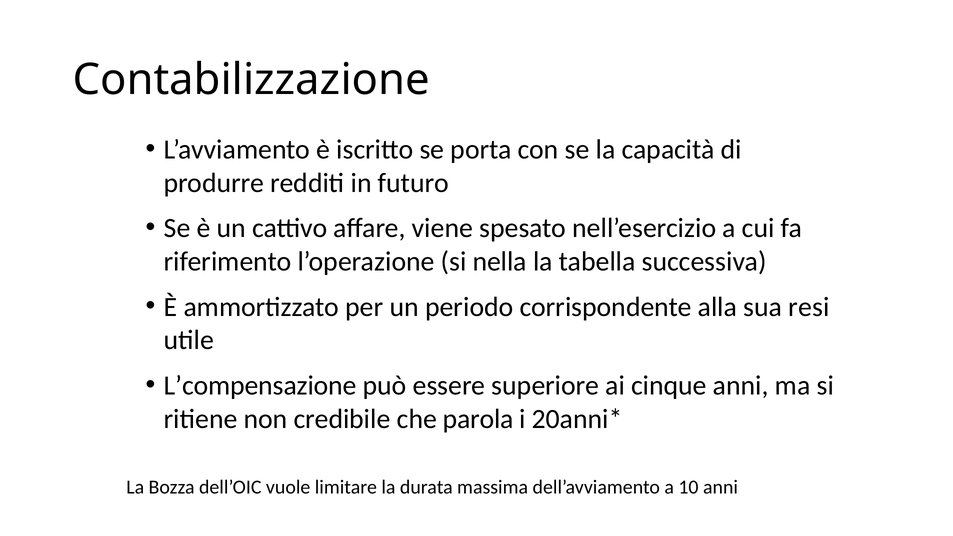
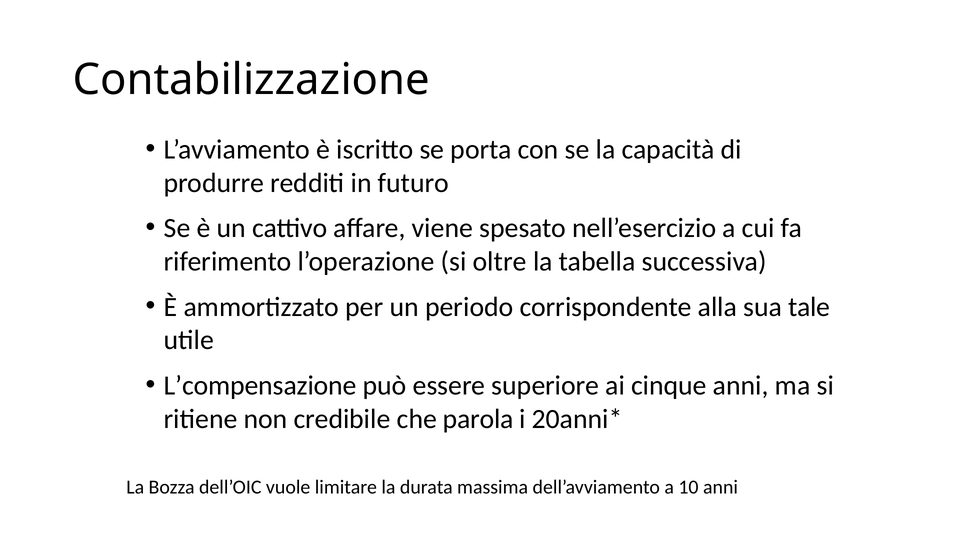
nella: nella -> oltre
resi: resi -> tale
